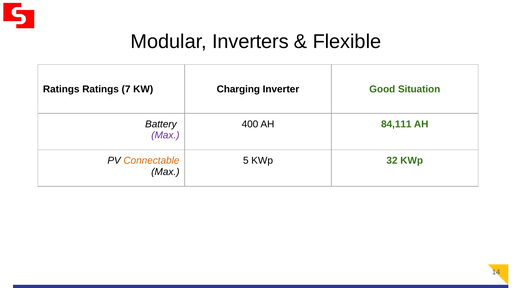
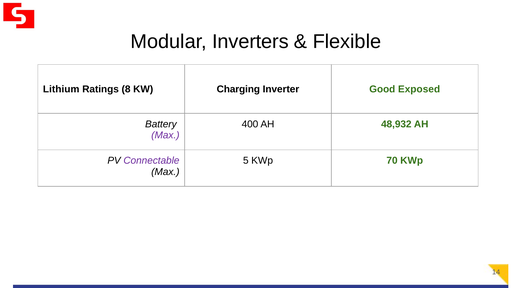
Ratings at (61, 89): Ratings -> Lithium
7: 7 -> 8
Situation: Situation -> Exposed
84,111: 84,111 -> 48,932
Connectable colour: orange -> purple
32: 32 -> 70
